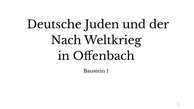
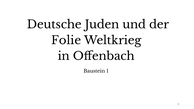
Nach: Nach -> Folie
